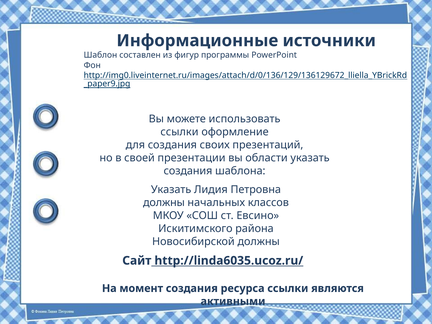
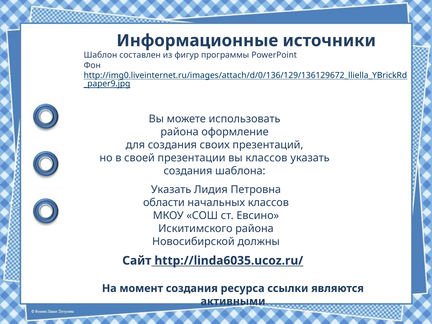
ссылки at (179, 132): ссылки -> района
вы области: области -> классов
должны at (164, 203): должны -> области
